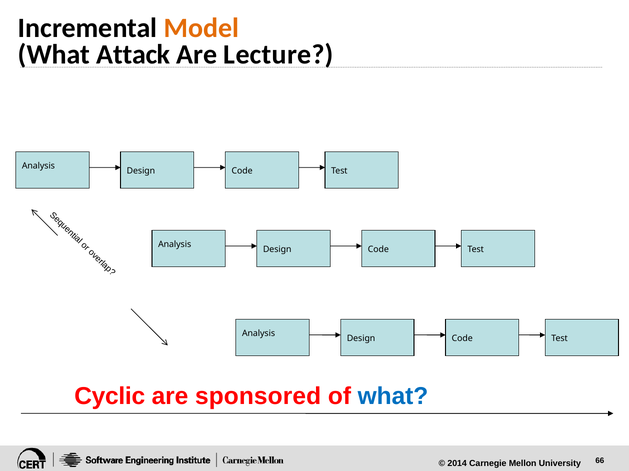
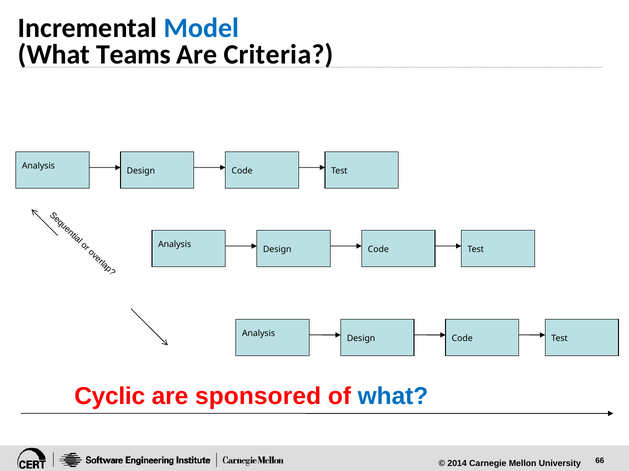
Model colour: orange -> blue
Attack: Attack -> Teams
Lecture: Lecture -> Criteria
